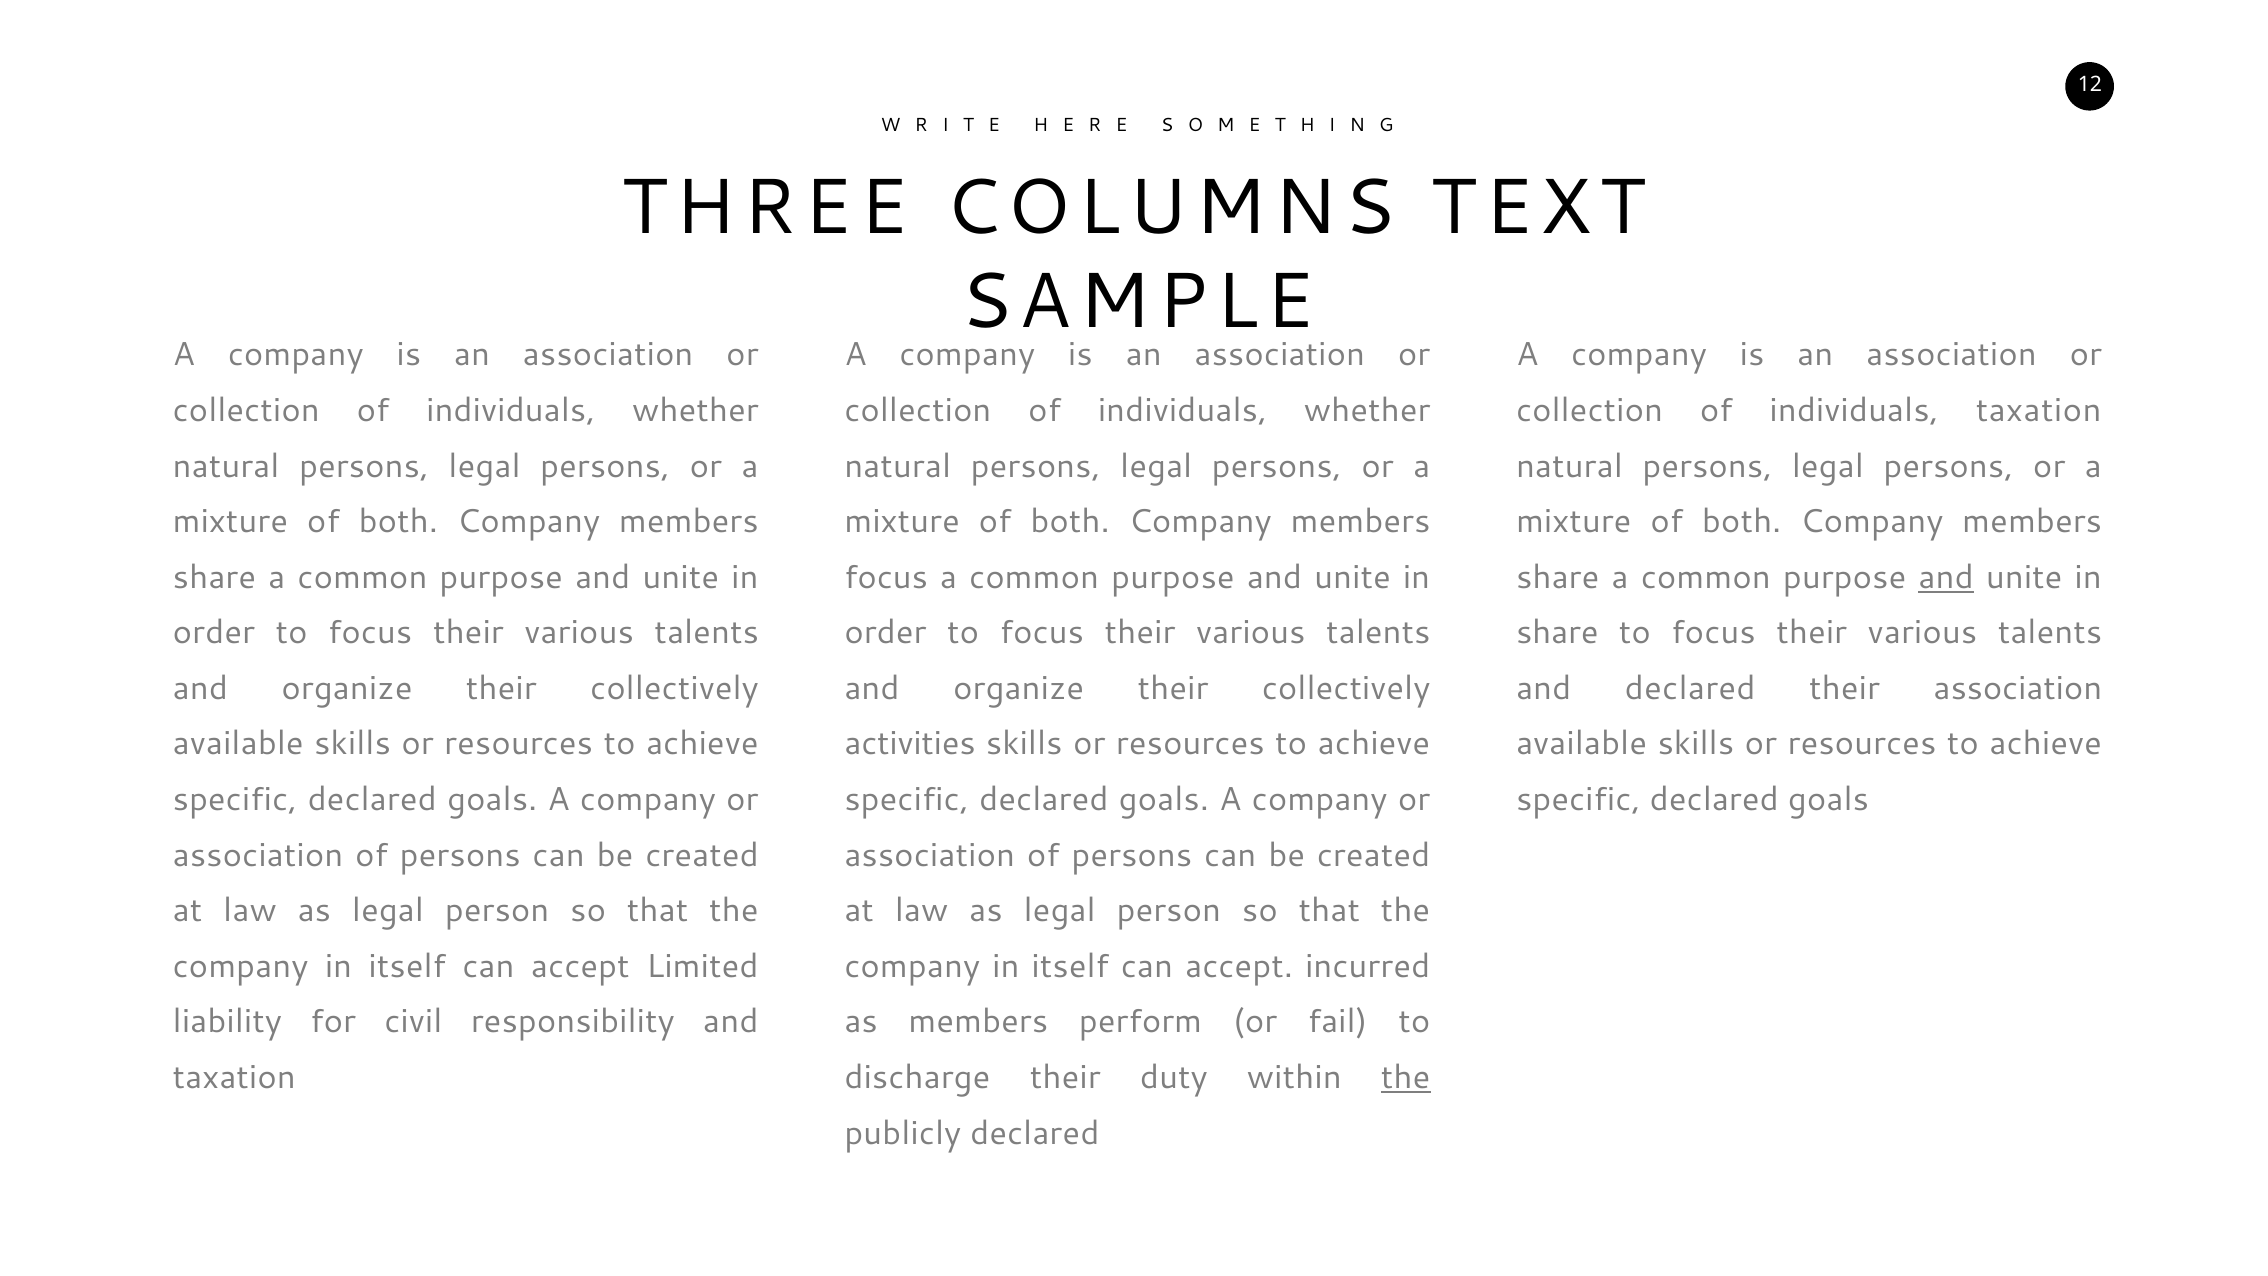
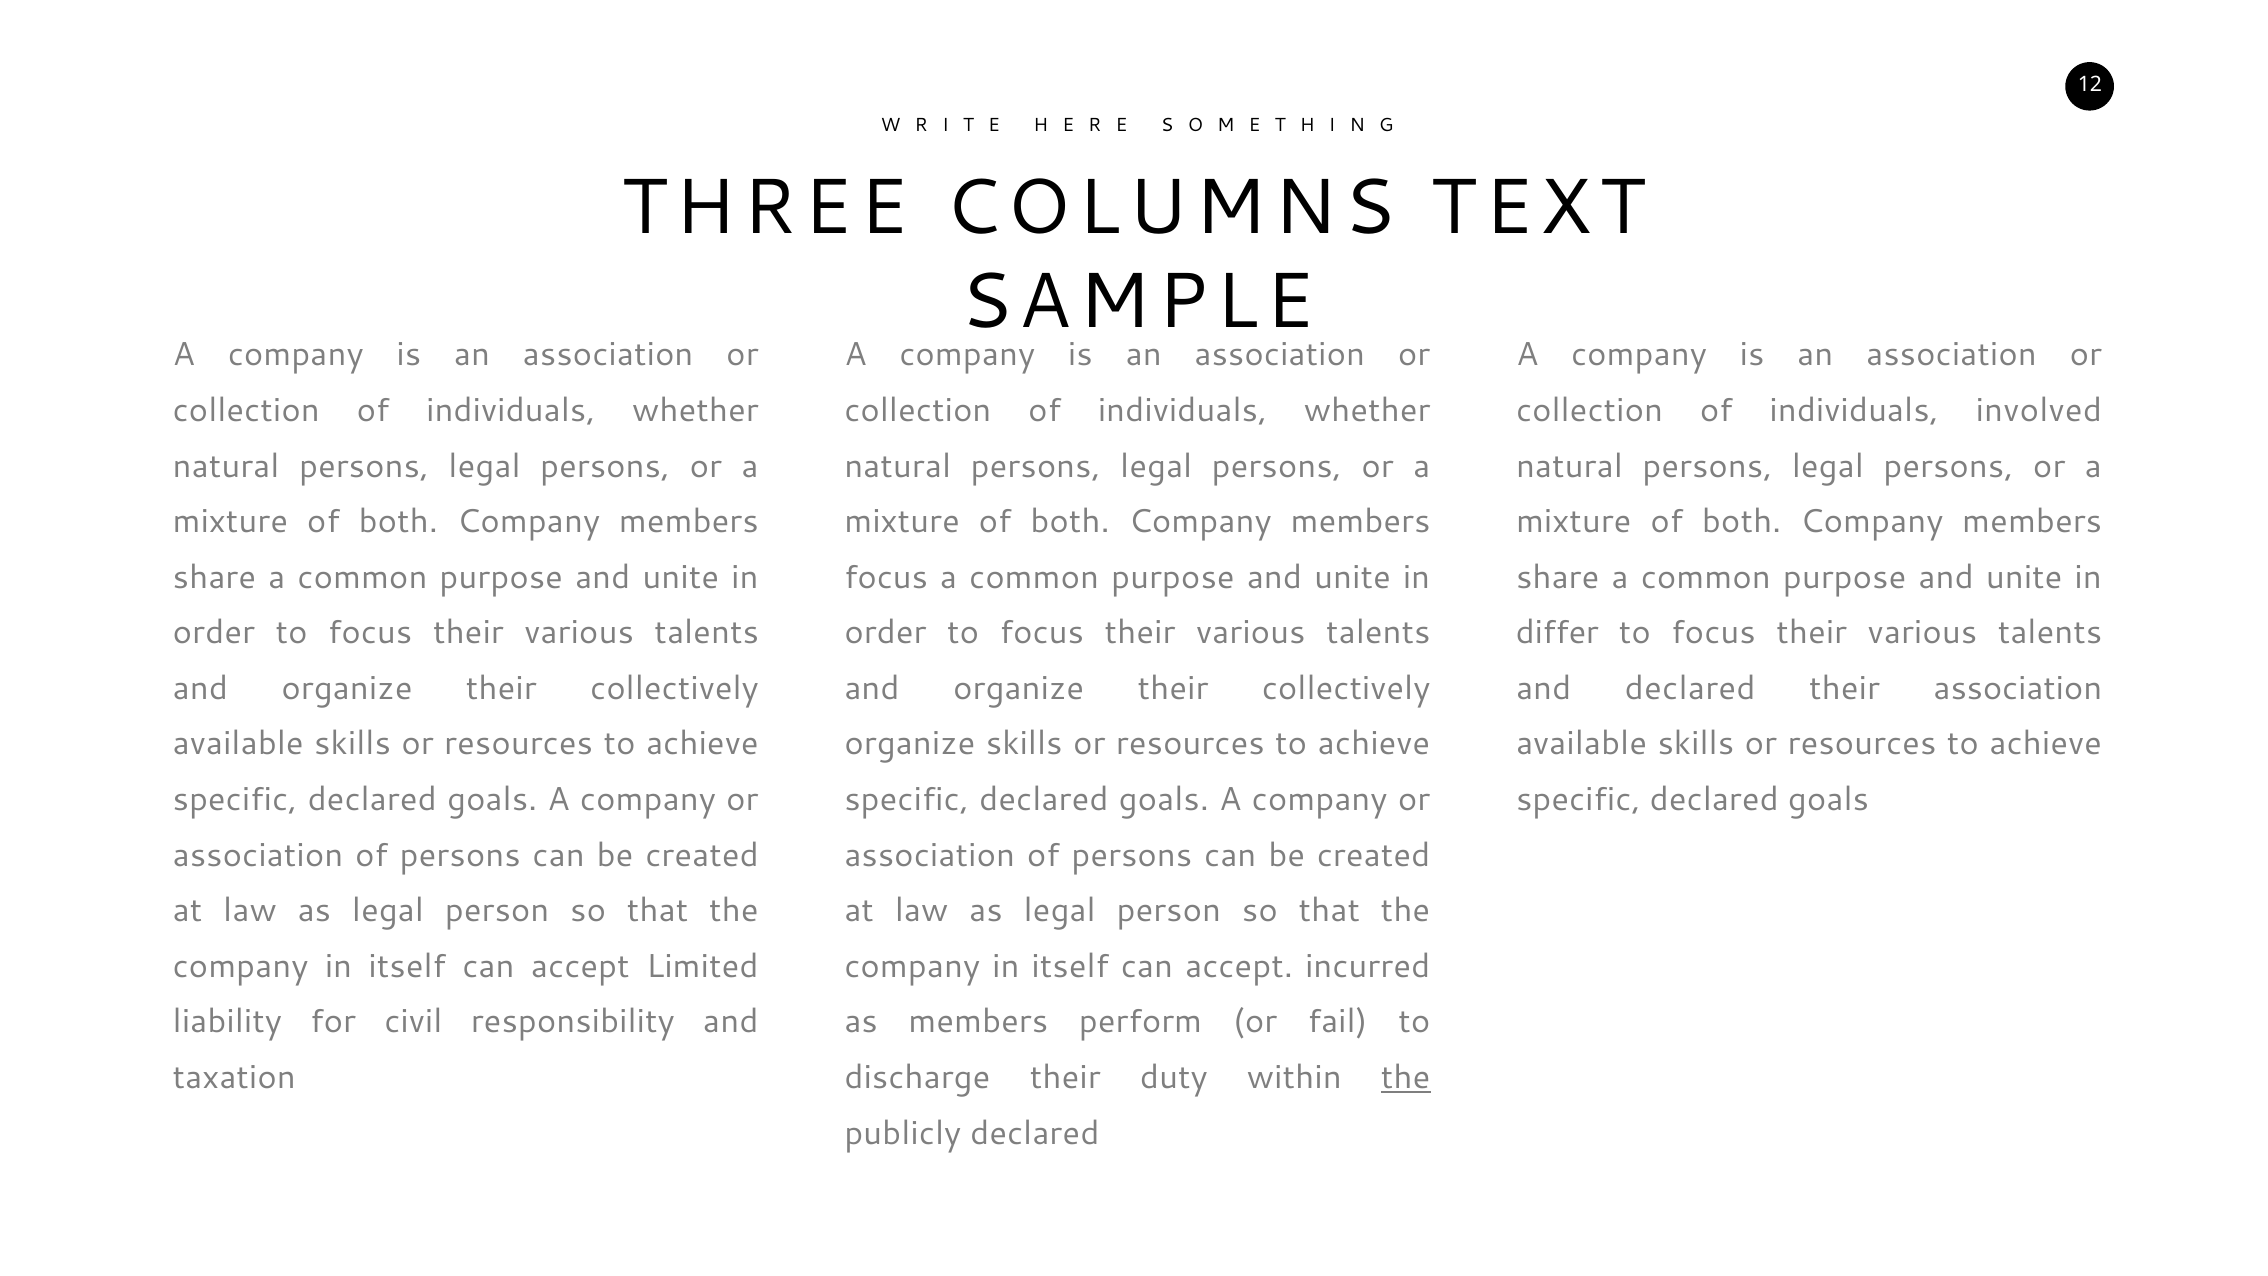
individuals taxation: taxation -> involved
and at (1946, 577) underline: present -> none
share at (1557, 633): share -> differ
activities at (910, 744): activities -> organize
